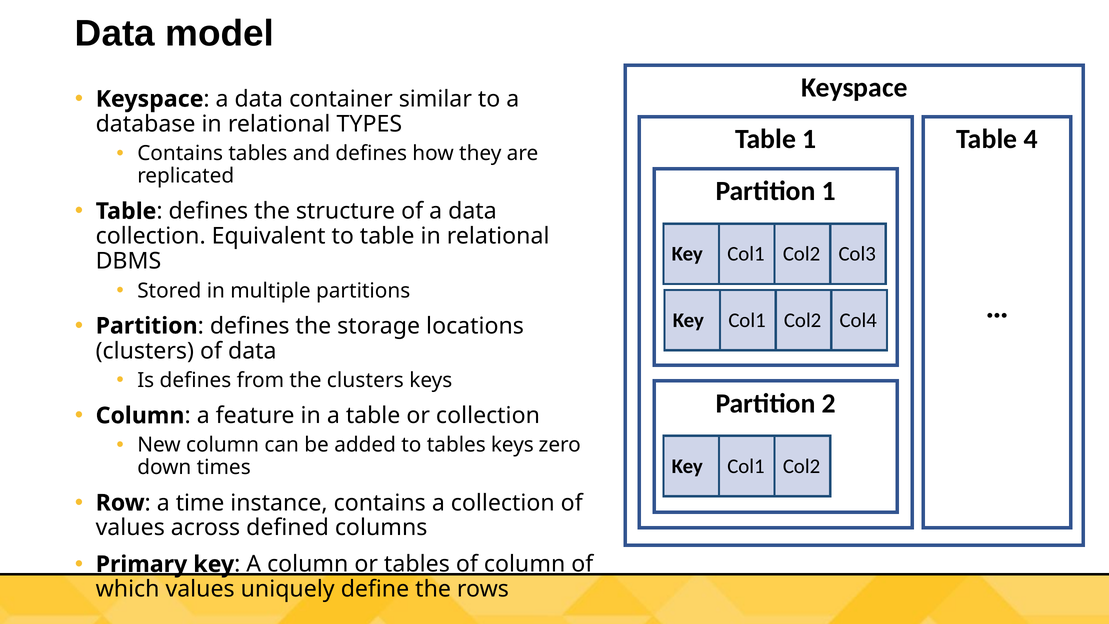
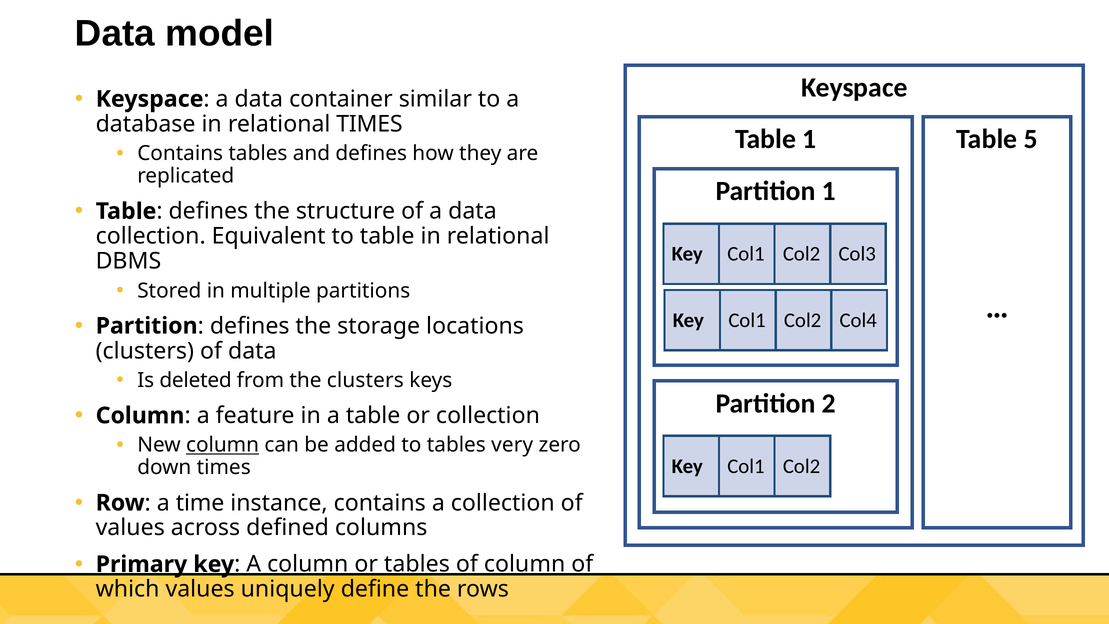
relational TYPES: TYPES -> TIMES
4: 4 -> 5
Is defines: defines -> deleted
column at (223, 445) underline: none -> present
tables keys: keys -> very
